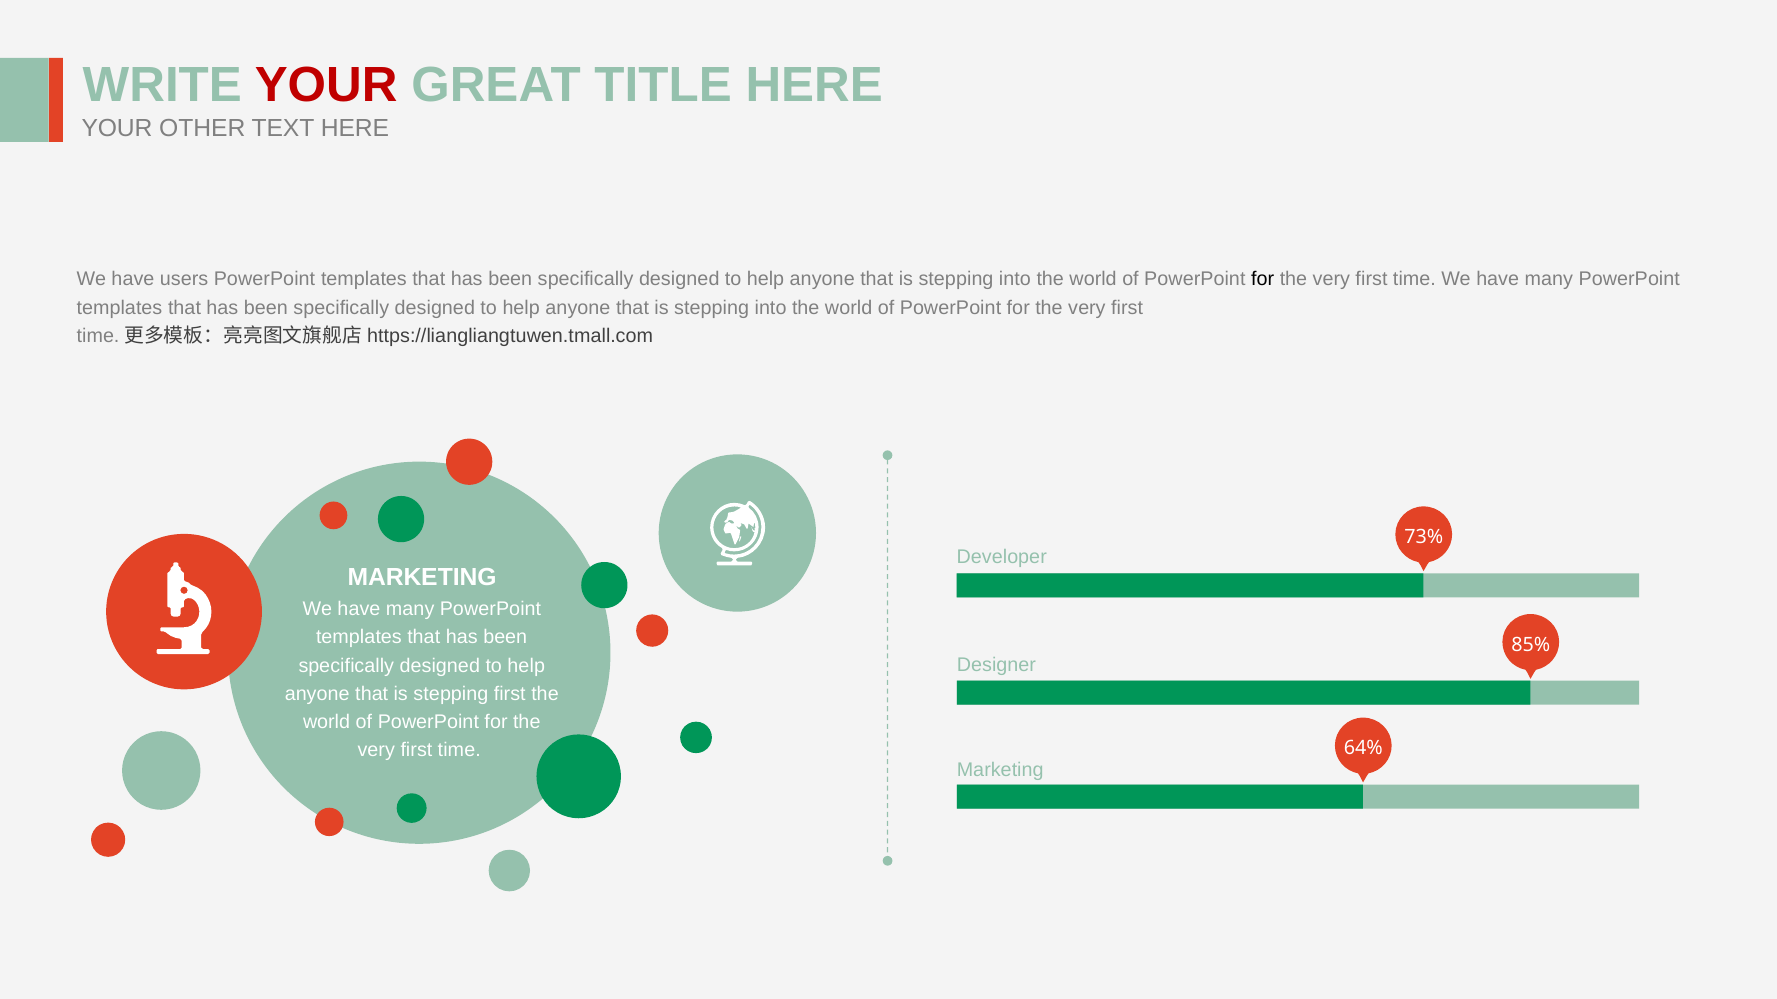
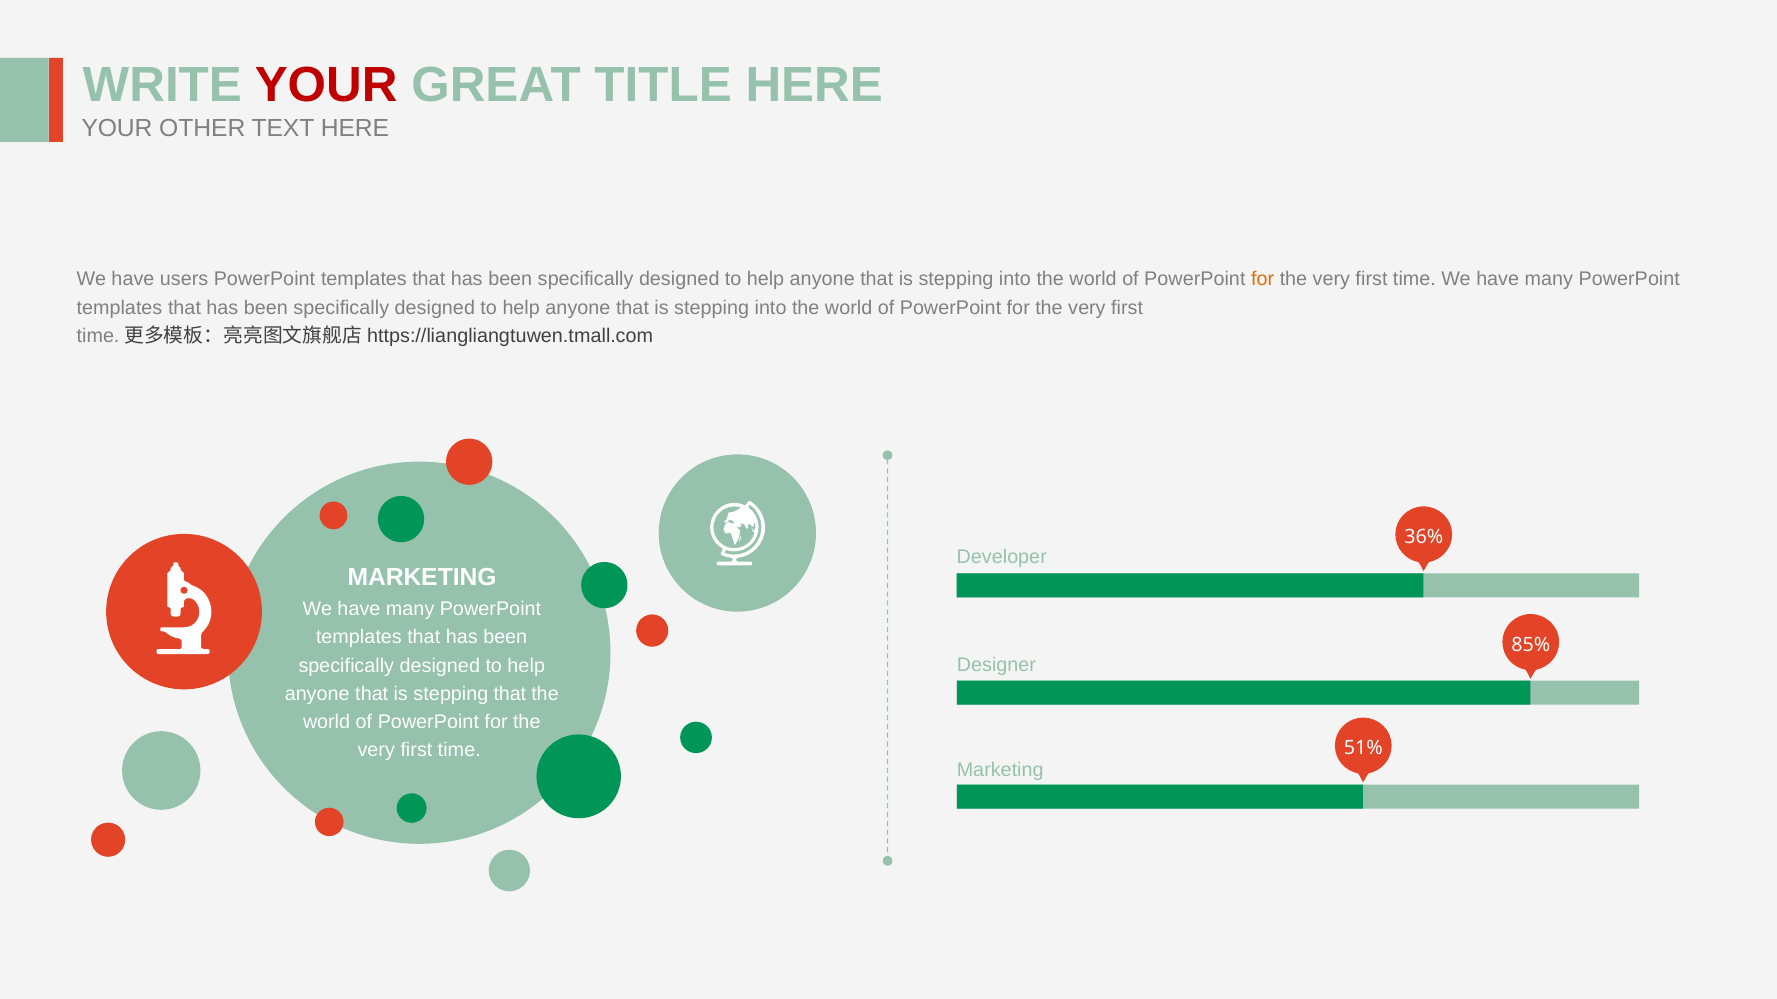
for at (1263, 279) colour: black -> orange
73%: 73% -> 36%
stepping first: first -> that
64%: 64% -> 51%
